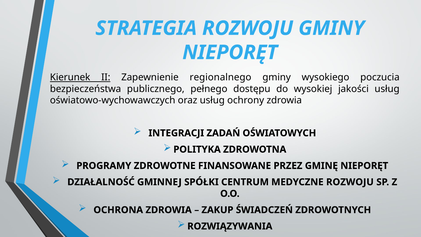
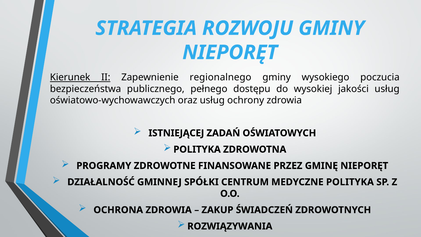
INTEGRACJI: INTEGRACJI -> ISTNIEJĄCEJ
MEDYCZNE ROZWOJU: ROZWOJU -> POLITYKA
